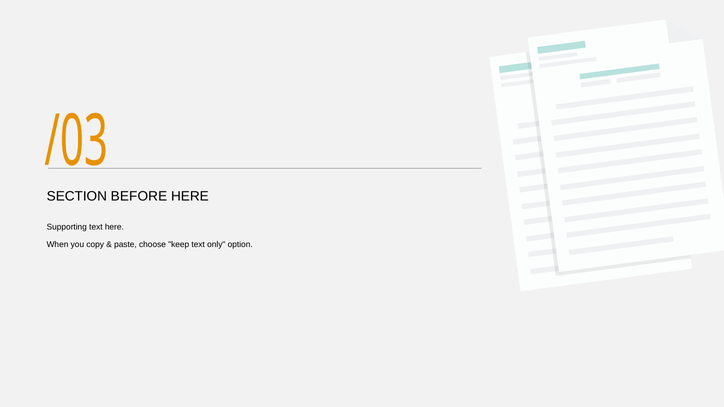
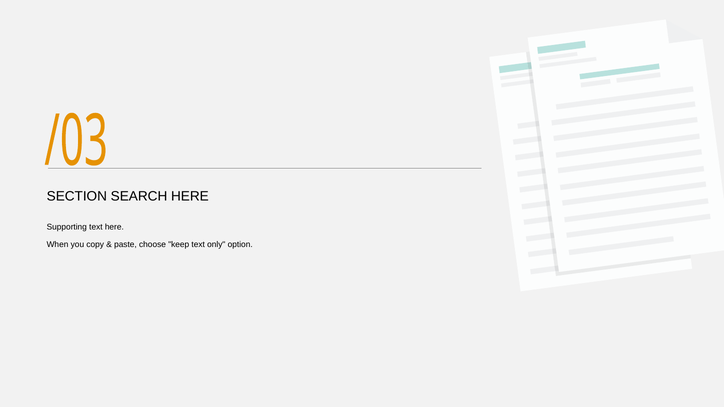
BEFORE: BEFORE -> SEARCH
